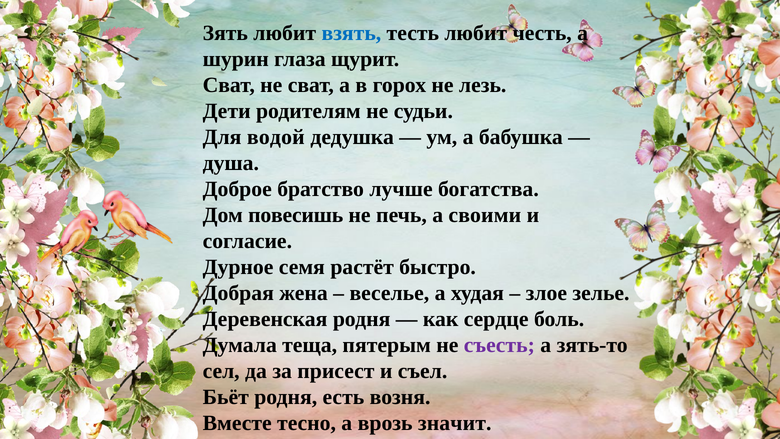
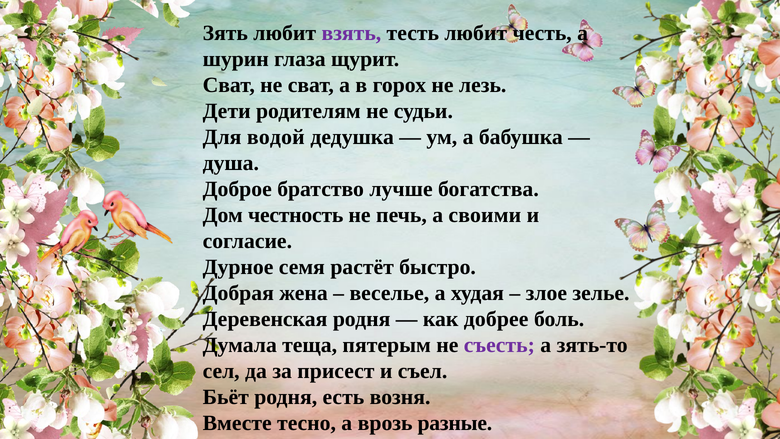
взять colour: blue -> purple
повесишь: повесишь -> честность
сердце: сердце -> добрее
значит: значит -> разные
